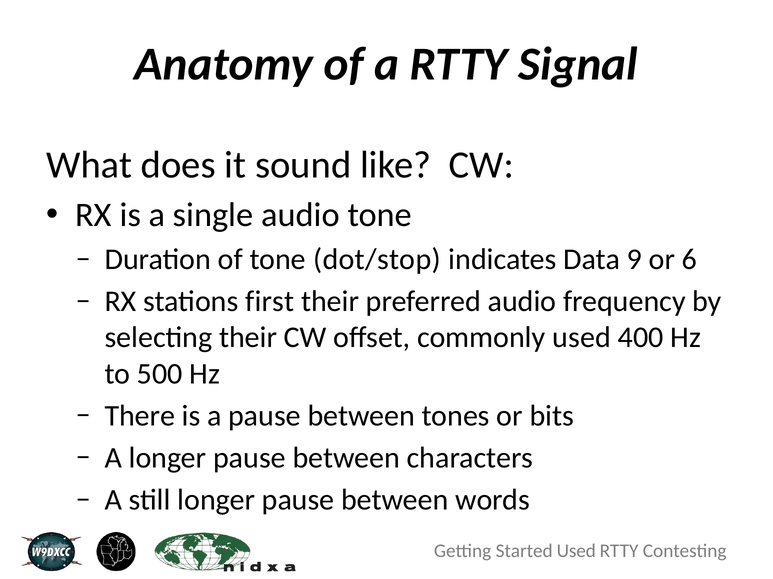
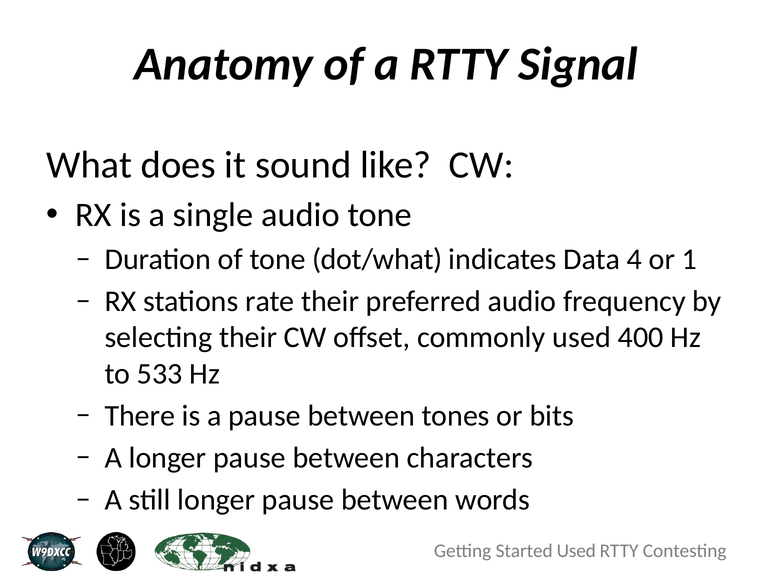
dot/stop: dot/stop -> dot/what
9: 9 -> 4
6: 6 -> 1
first: first -> rate
500: 500 -> 533
